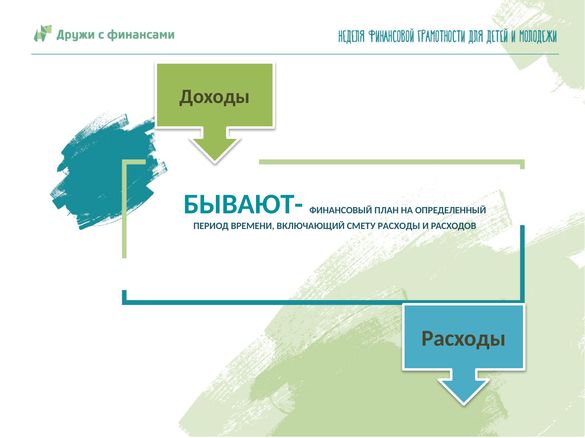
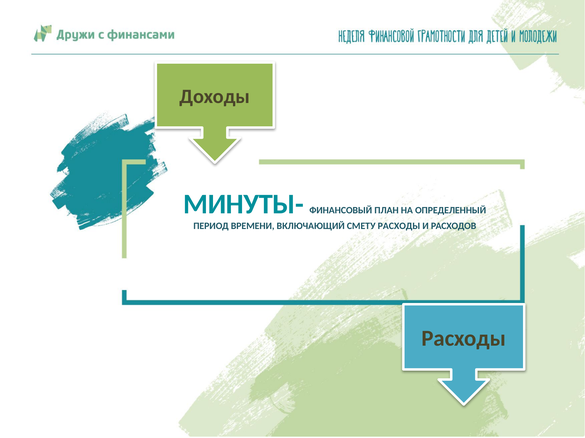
БЫВАЮТ-: БЫВАЮТ- -> МИНУТЫ-
